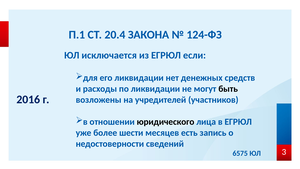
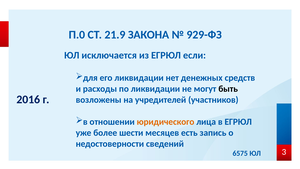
П.1: П.1 -> П.0
20.4: 20.4 -> 21.9
124-ФЗ: 124-ФЗ -> 929-ФЗ
юридического colour: black -> orange
